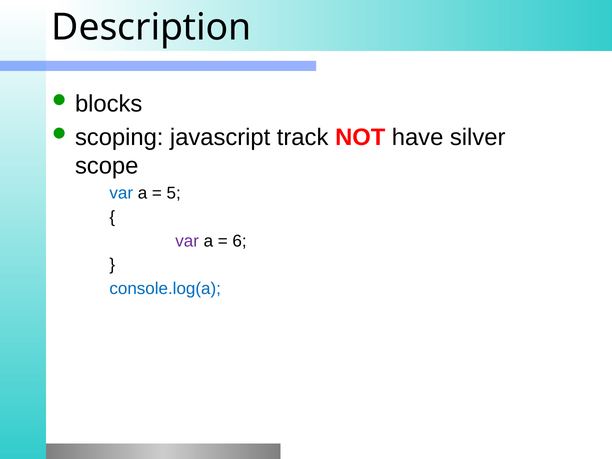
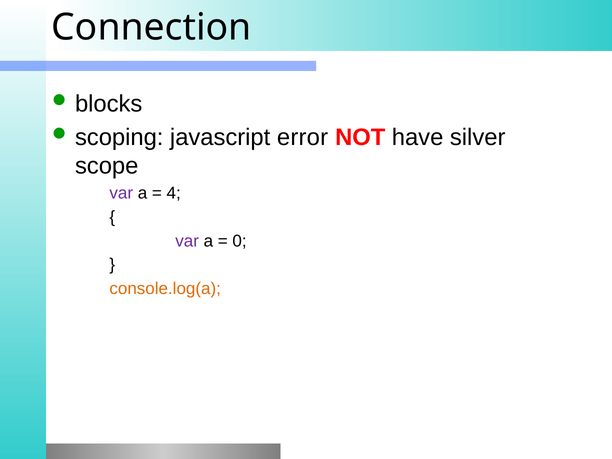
Description: Description -> Connection
track: track -> error
var at (121, 193) colour: blue -> purple
5: 5 -> 4
6: 6 -> 0
console.log(a colour: blue -> orange
